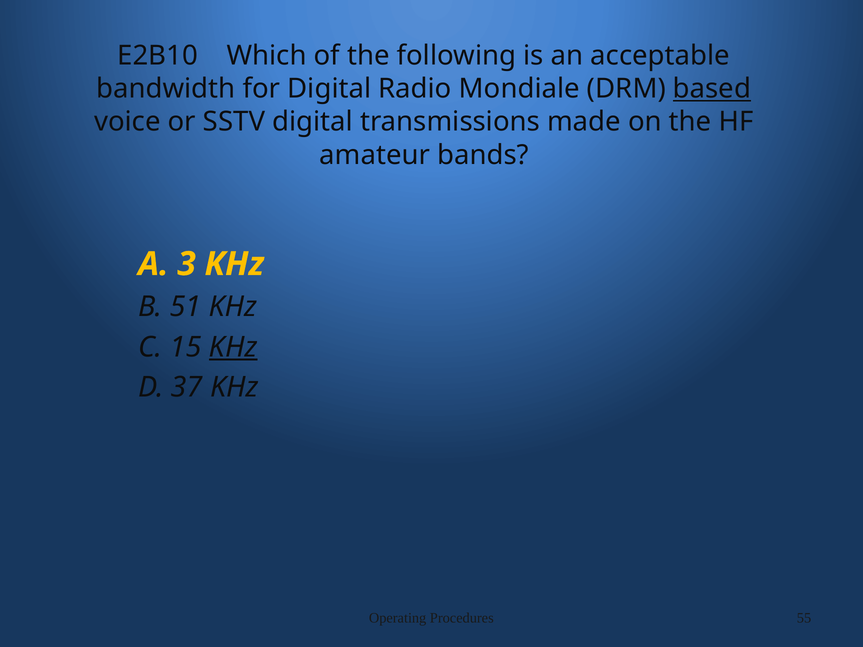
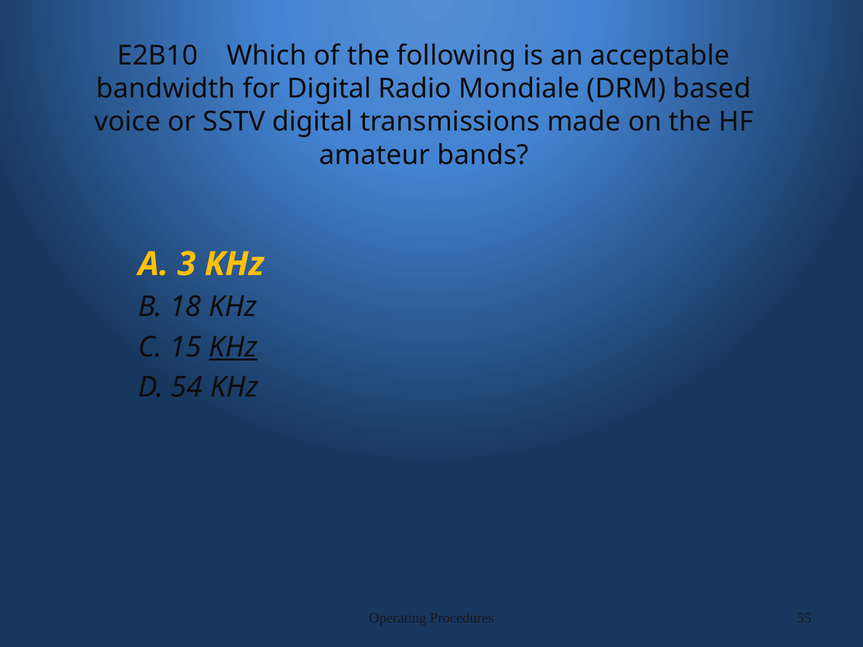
based underline: present -> none
51: 51 -> 18
37: 37 -> 54
